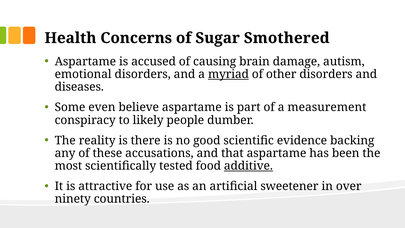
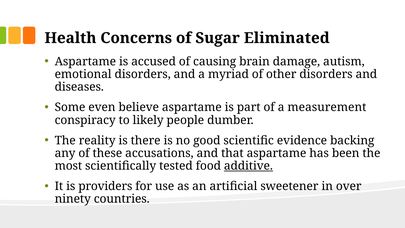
Smothered: Smothered -> Eliminated
myriad underline: present -> none
attractive: attractive -> providers
